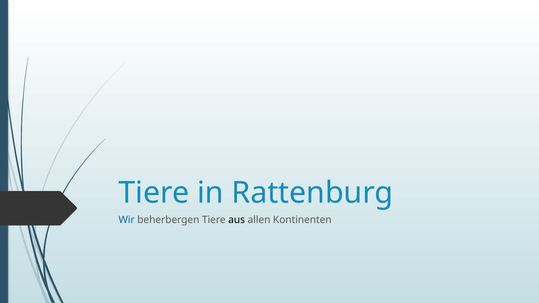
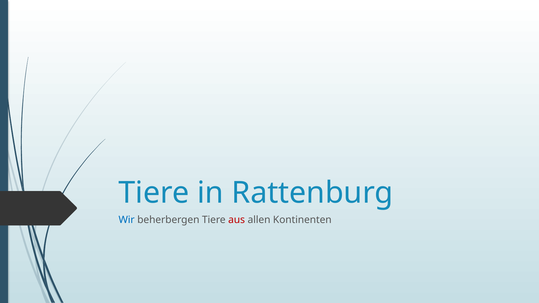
aus colour: black -> red
